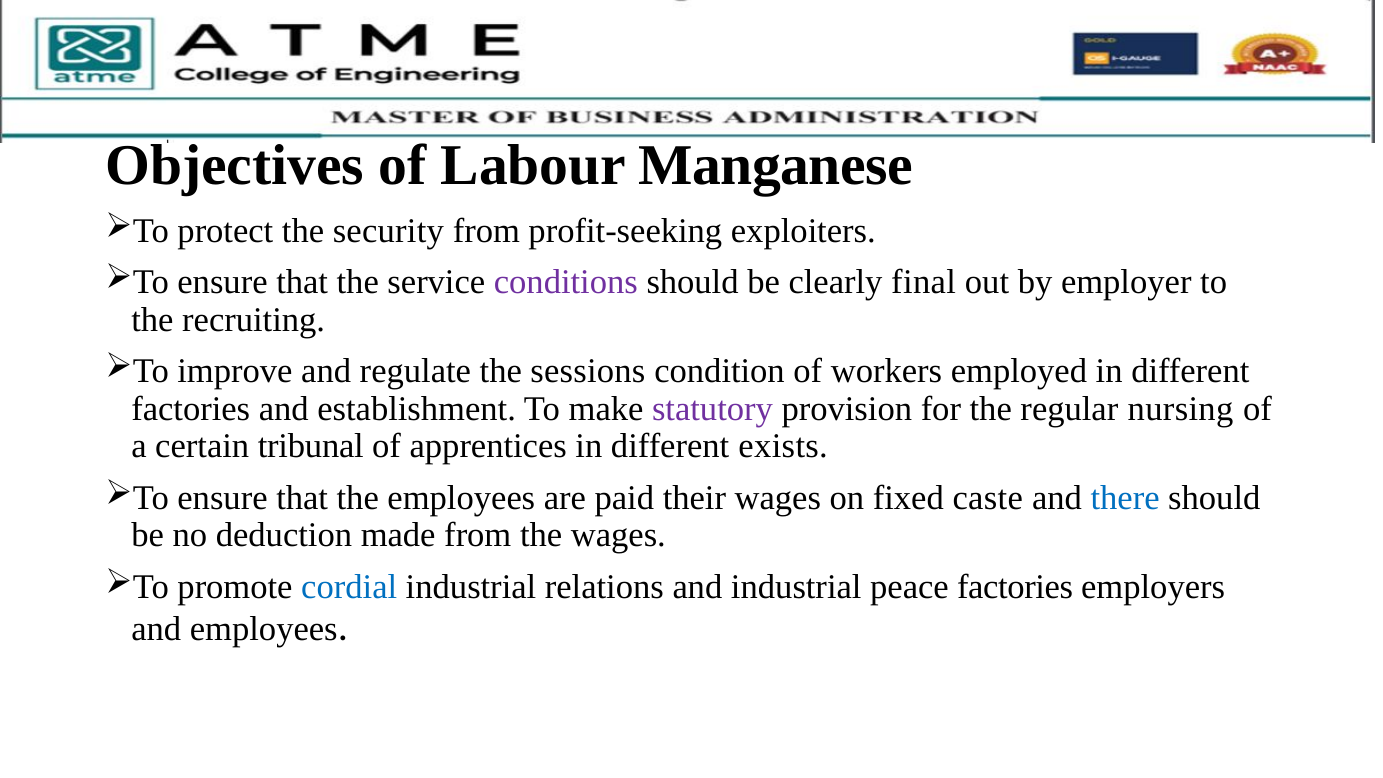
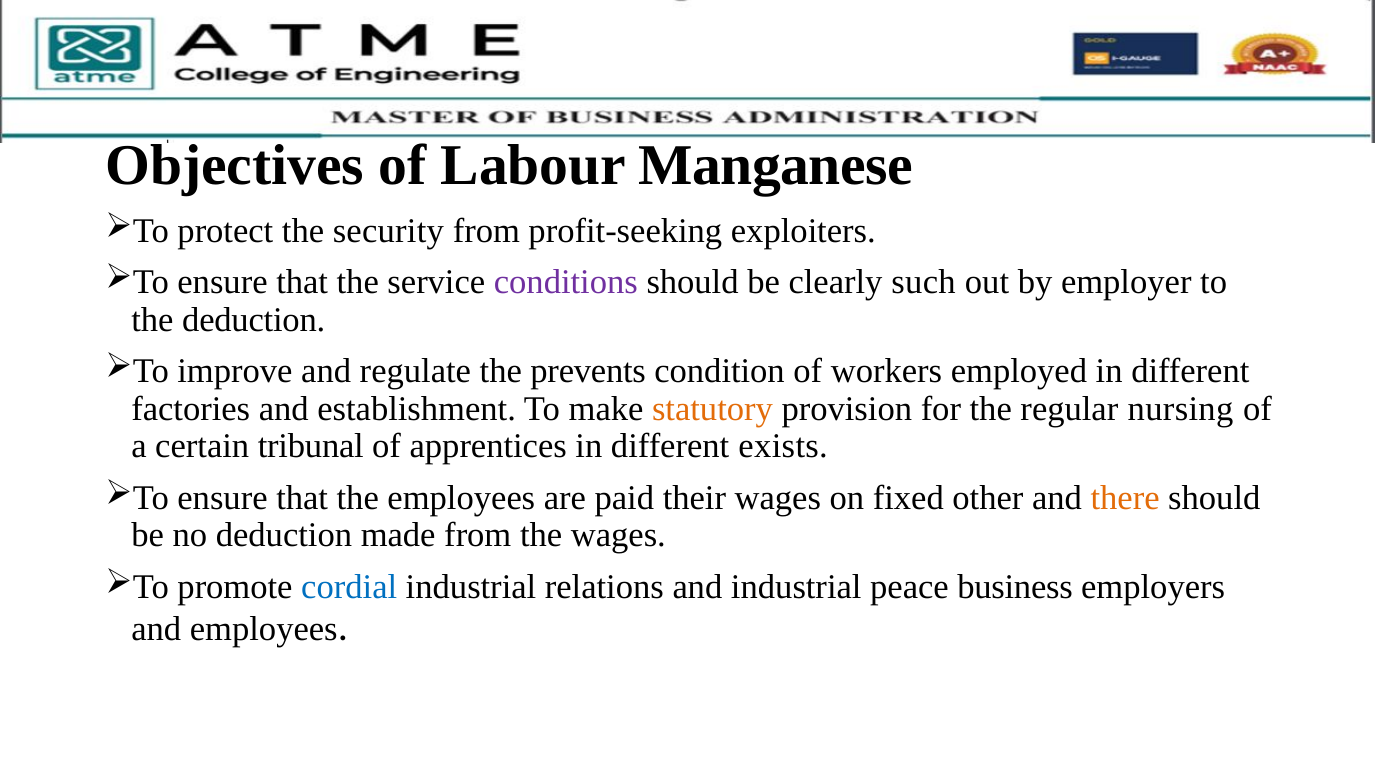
final: final -> such
the recruiting: recruiting -> deduction
sessions: sessions -> prevents
statutory colour: purple -> orange
caste: caste -> other
there colour: blue -> orange
peace factories: factories -> business
